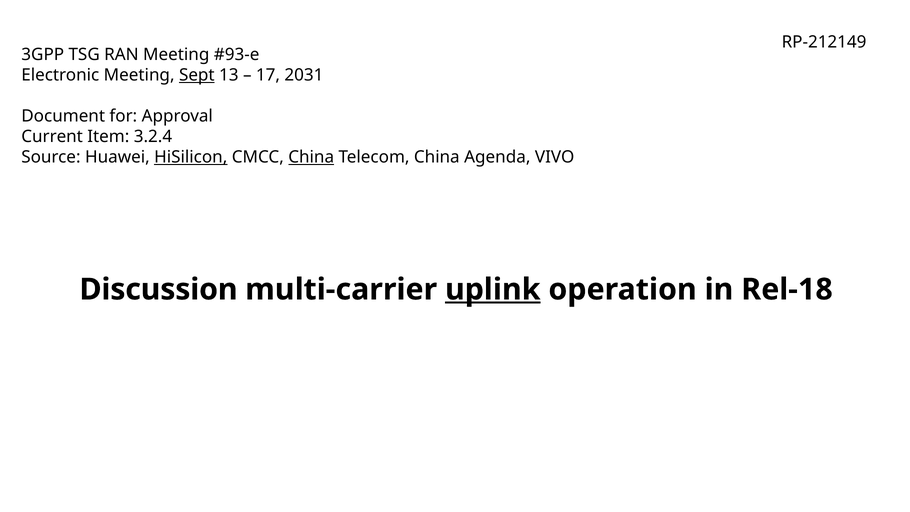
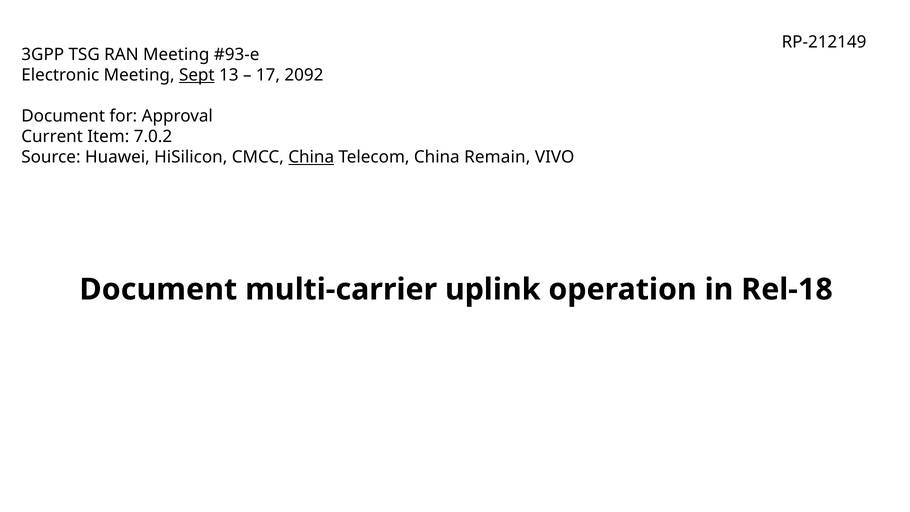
2031: 2031 -> 2092
3.2.4: 3.2.4 -> 7.0.2
HiSilicon underline: present -> none
Agenda: Agenda -> Remain
Discussion at (158, 289): Discussion -> Document
uplink underline: present -> none
